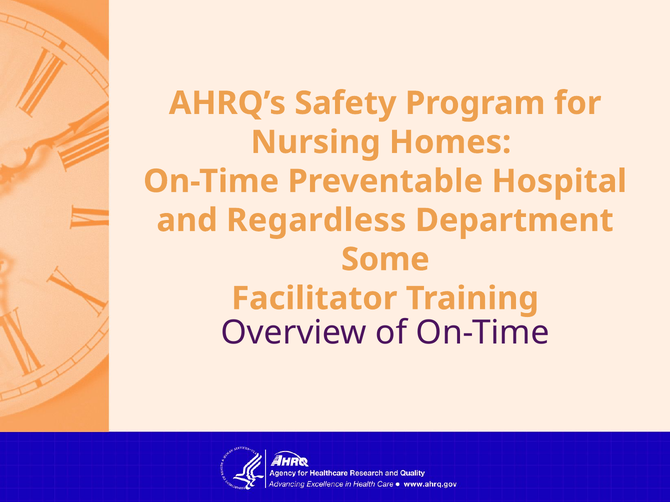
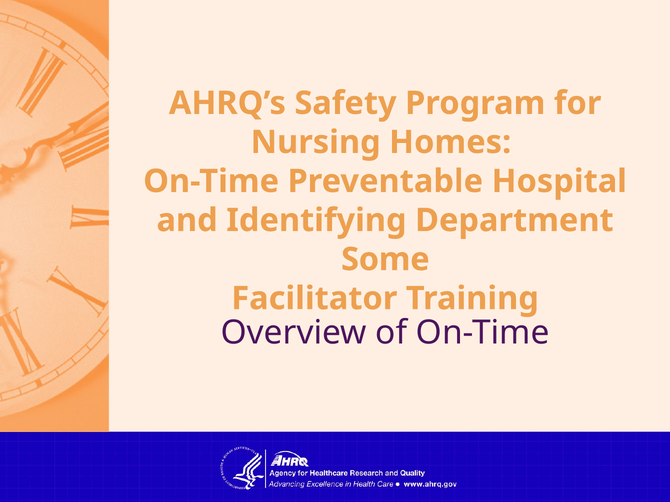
Regardless: Regardless -> Identifying
